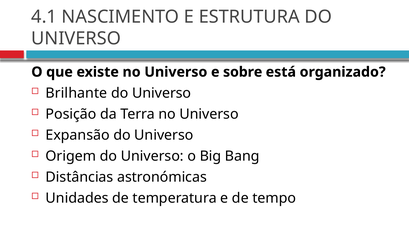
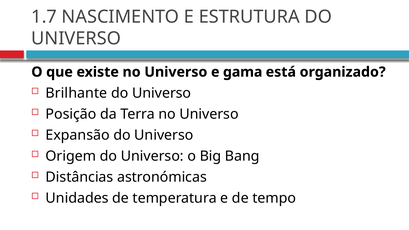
4.1: 4.1 -> 1.7
sobre: sobre -> gama
